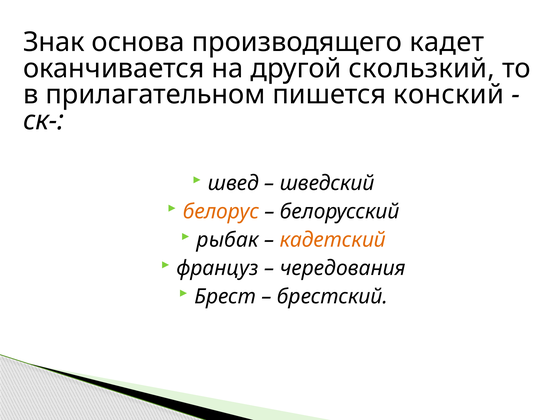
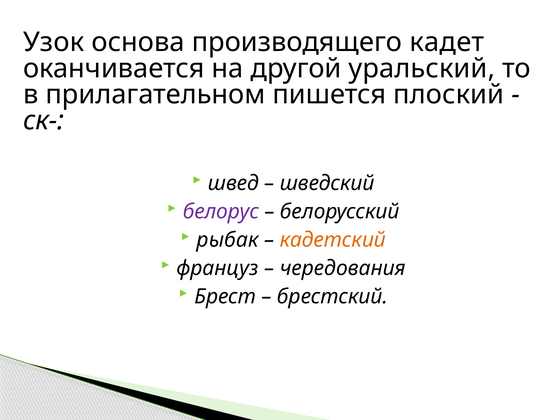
Знак: Знак -> Узок
скользкий: скользкий -> уральский
конский: конский -> плоский
белорус colour: orange -> purple
